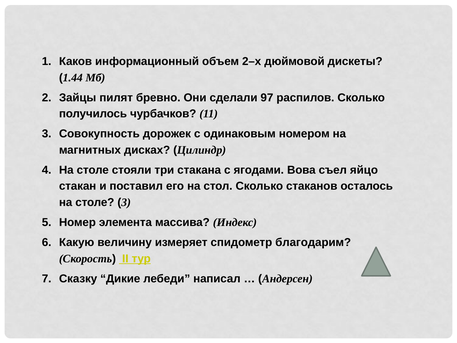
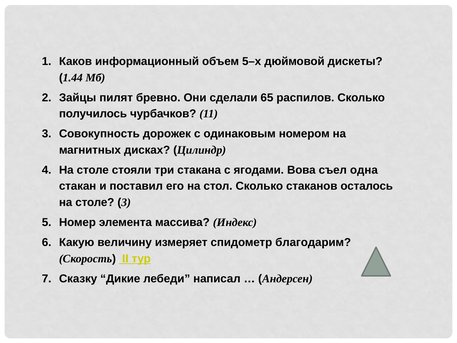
2–х: 2–х -> 5–х
97: 97 -> 65
яйцо: яйцо -> одна
